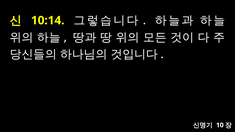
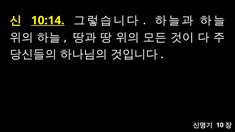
10:14 underline: none -> present
